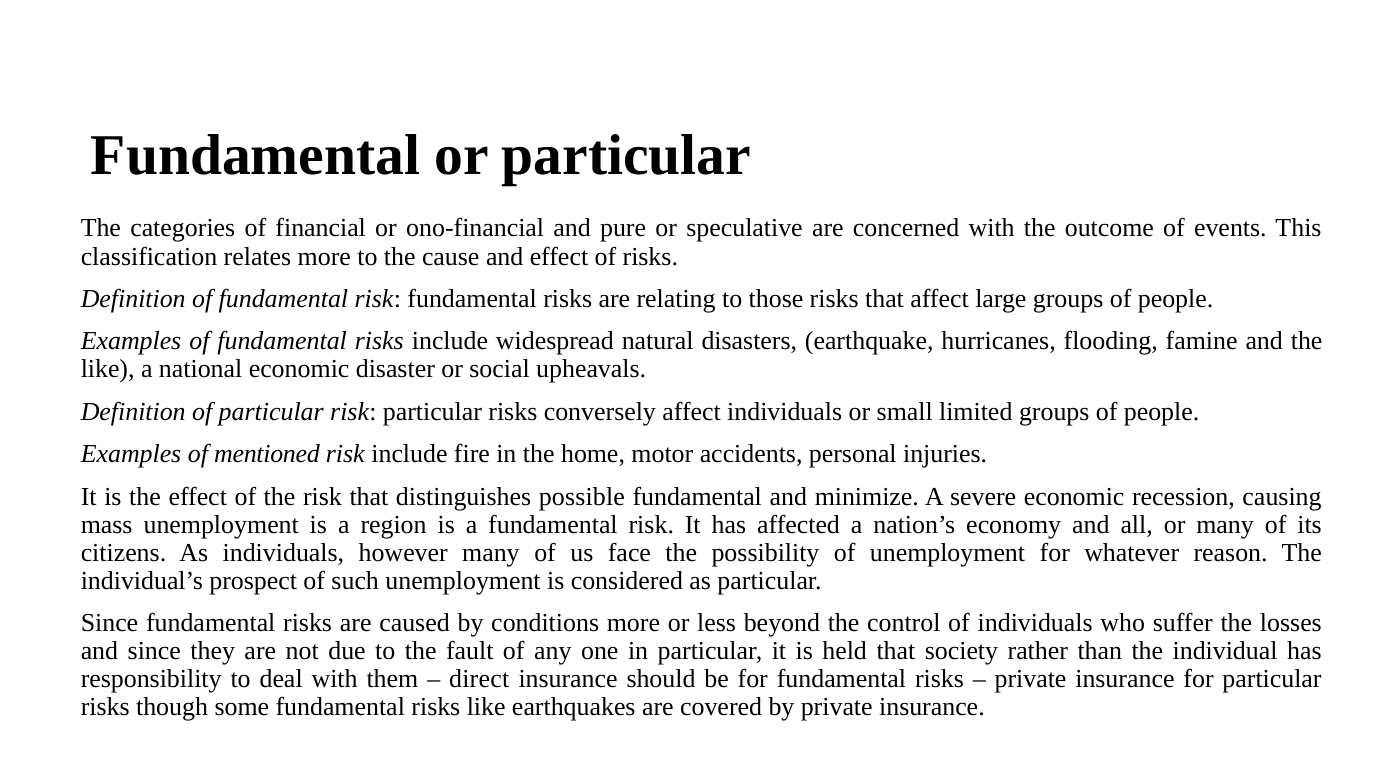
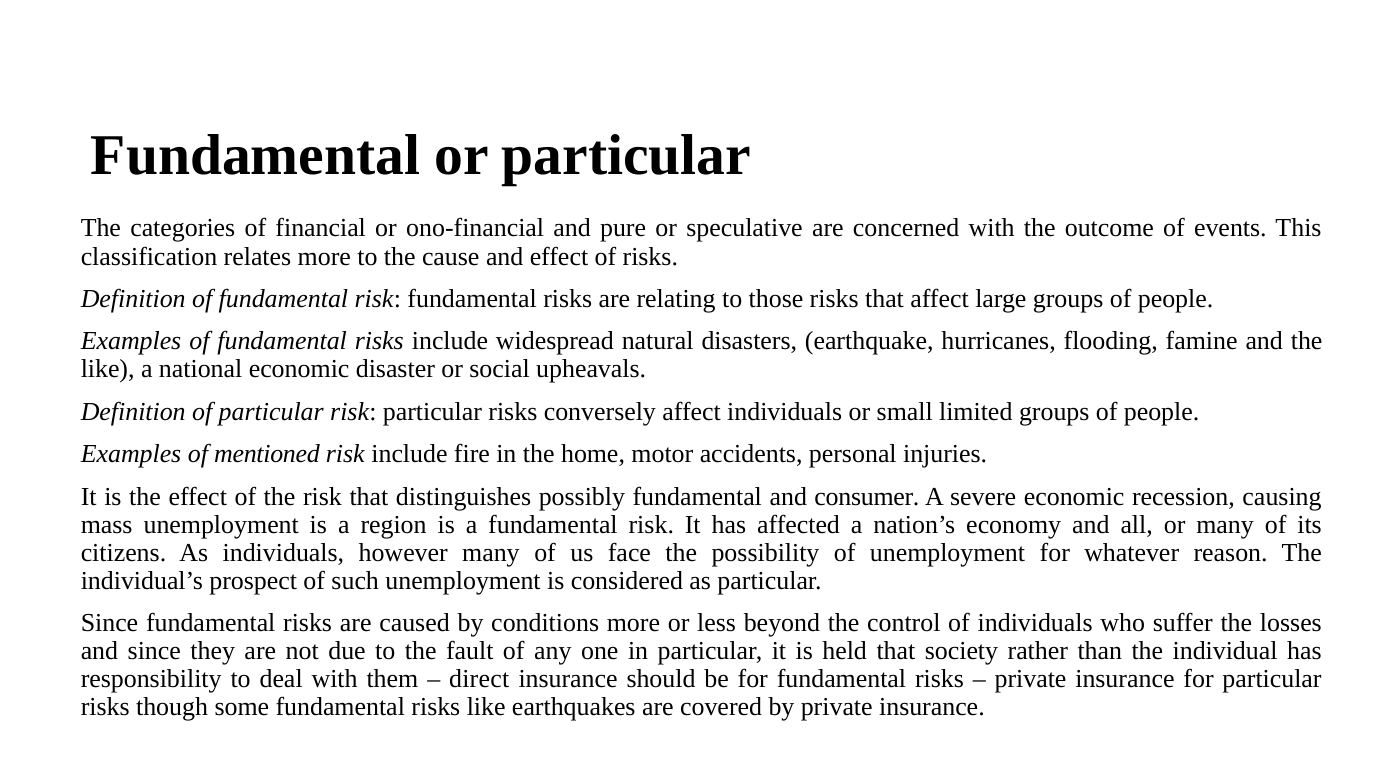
possible: possible -> possibly
minimize: minimize -> consumer
